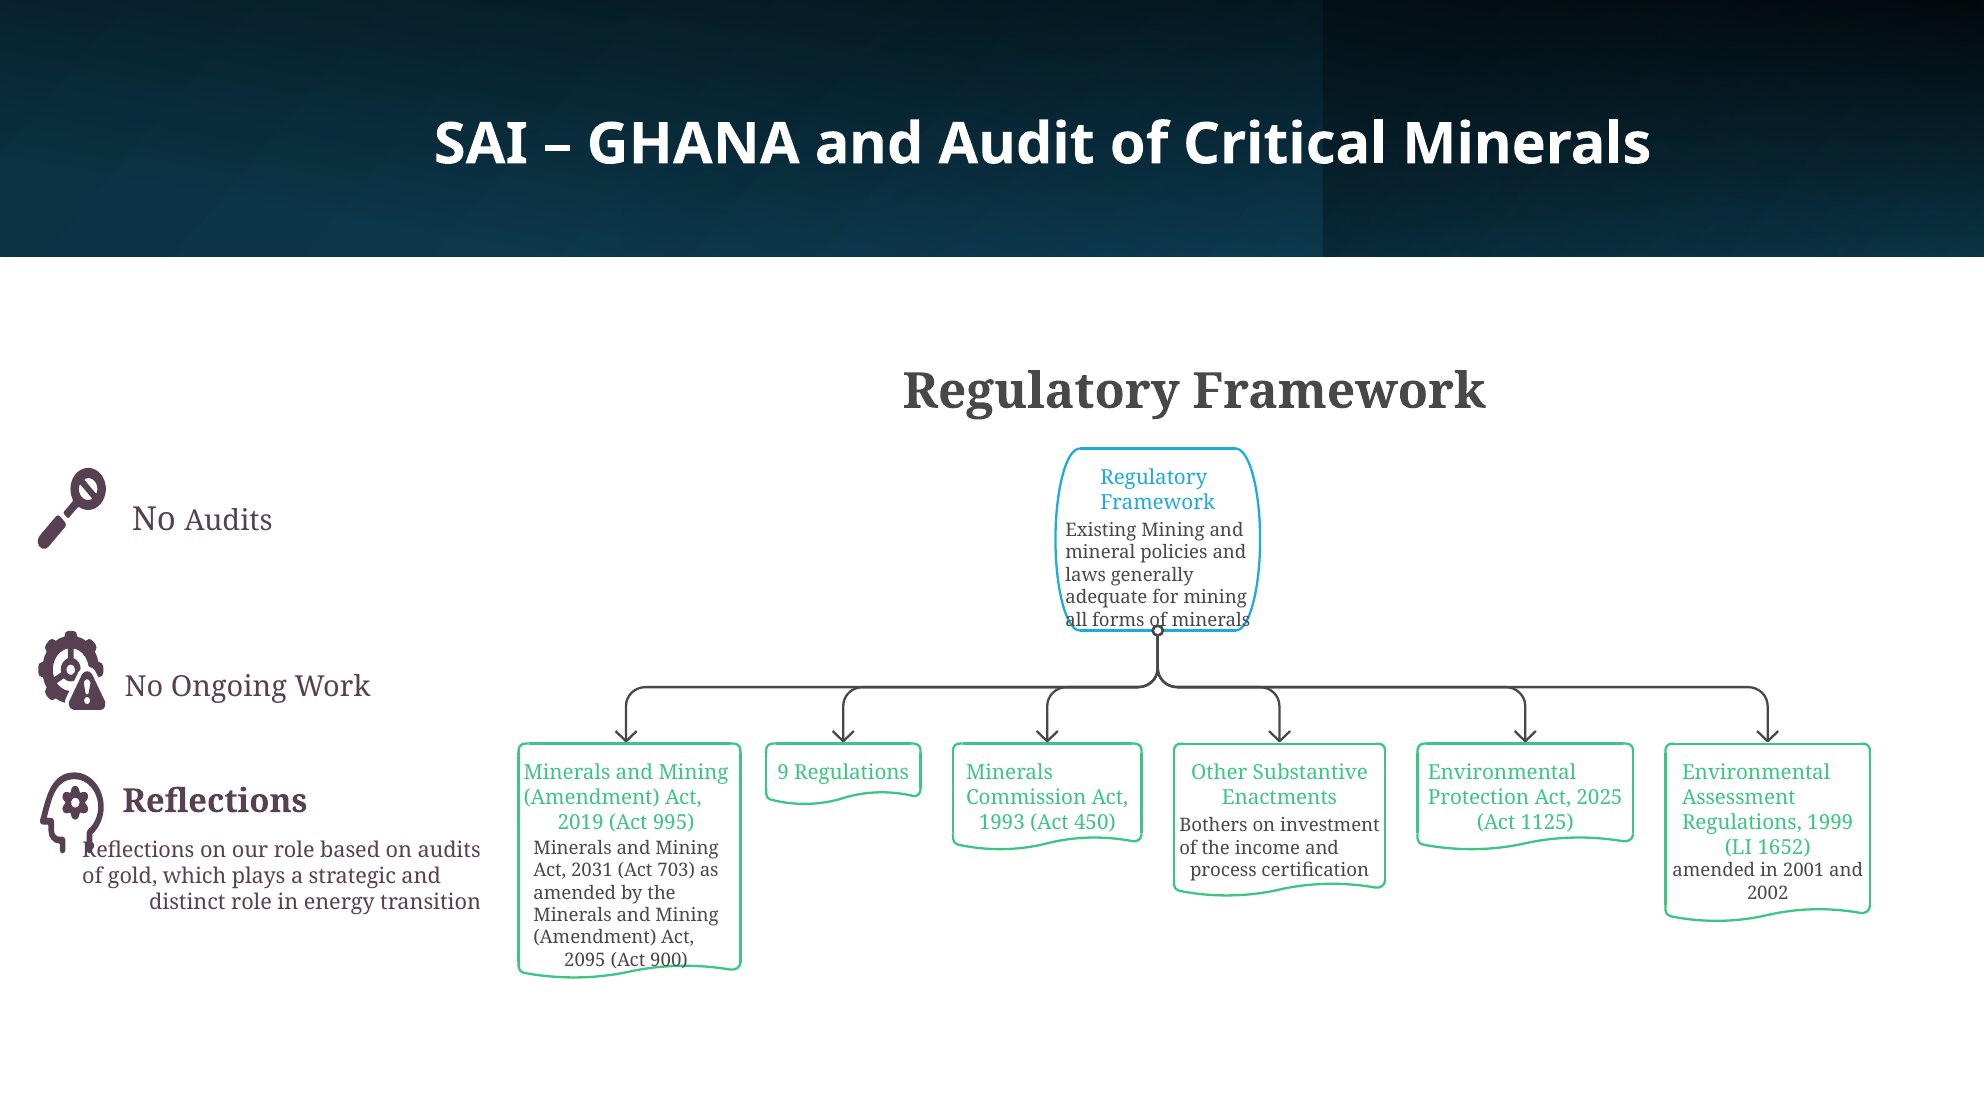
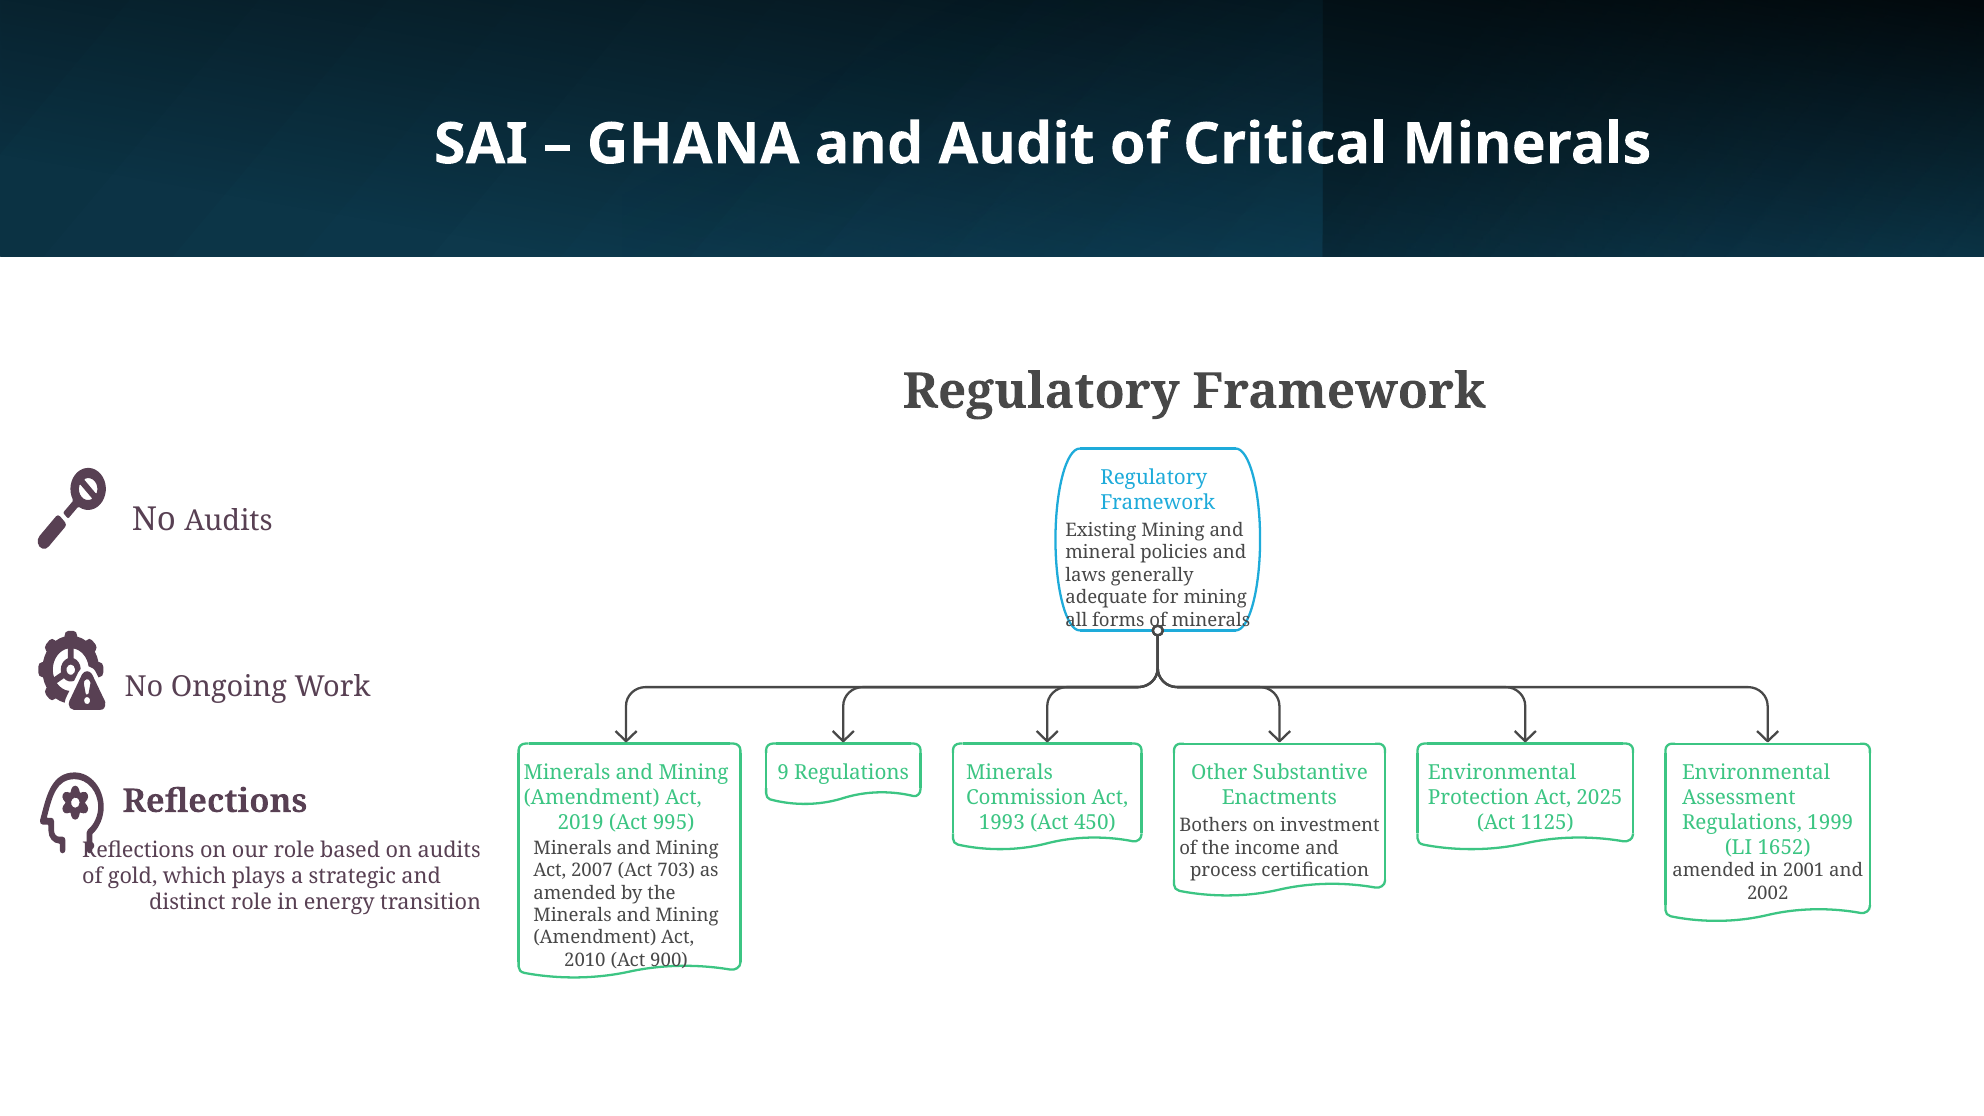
2031: 2031 -> 2007
2095: 2095 -> 2010
